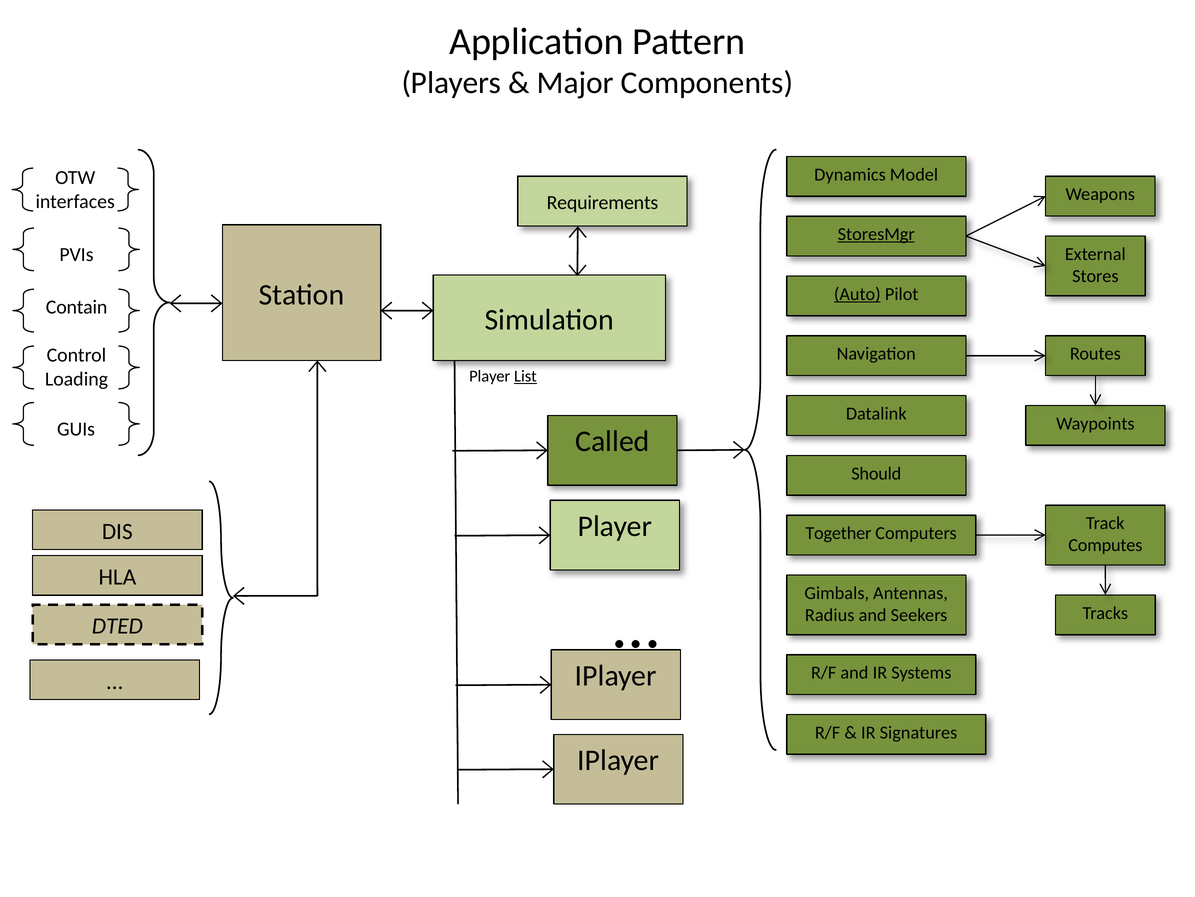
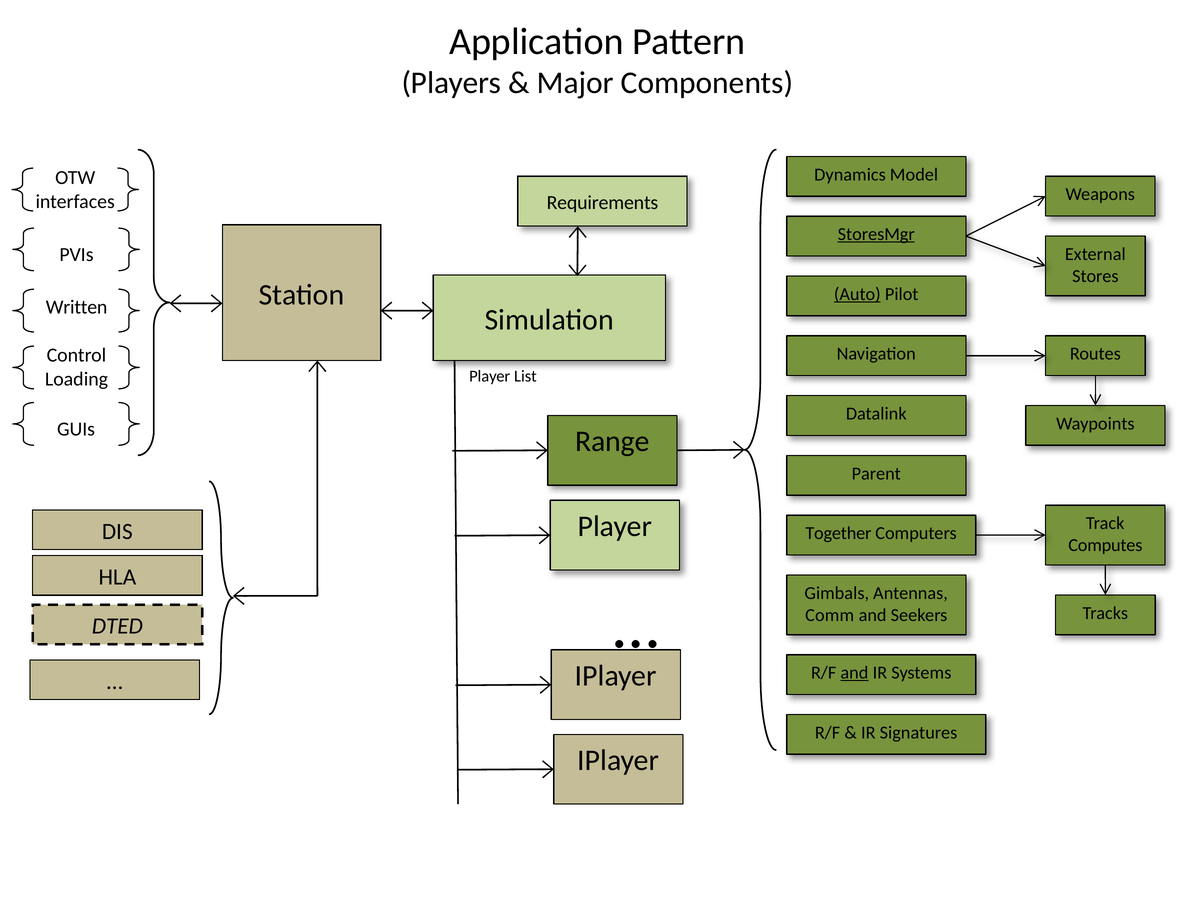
Contain: Contain -> Written
List underline: present -> none
Called: Called -> Range
Should: Should -> Parent
Radius: Radius -> Comm
and at (854, 672) underline: none -> present
